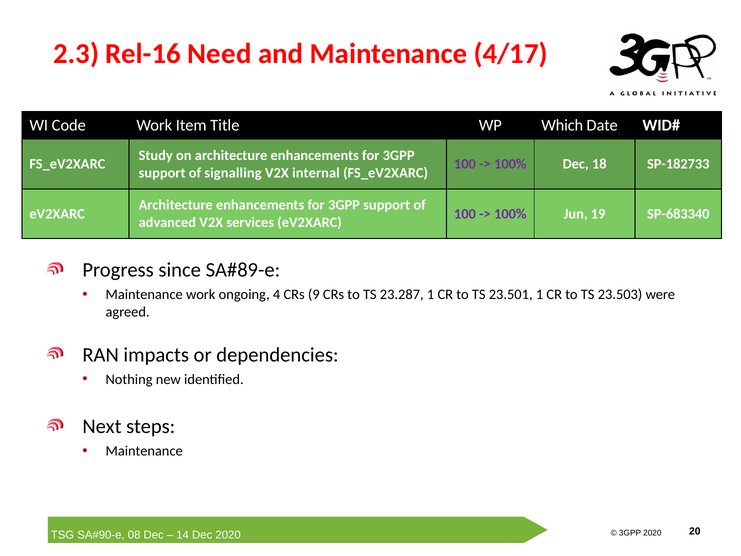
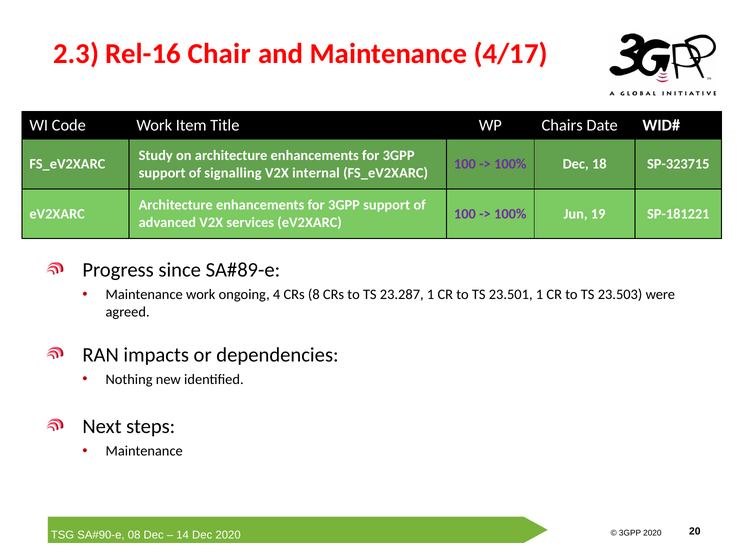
Need: Need -> Chair
Which: Which -> Chairs
SP-182733: SP-182733 -> SP-323715
SP-683340: SP-683340 -> SP-181221
9: 9 -> 8
